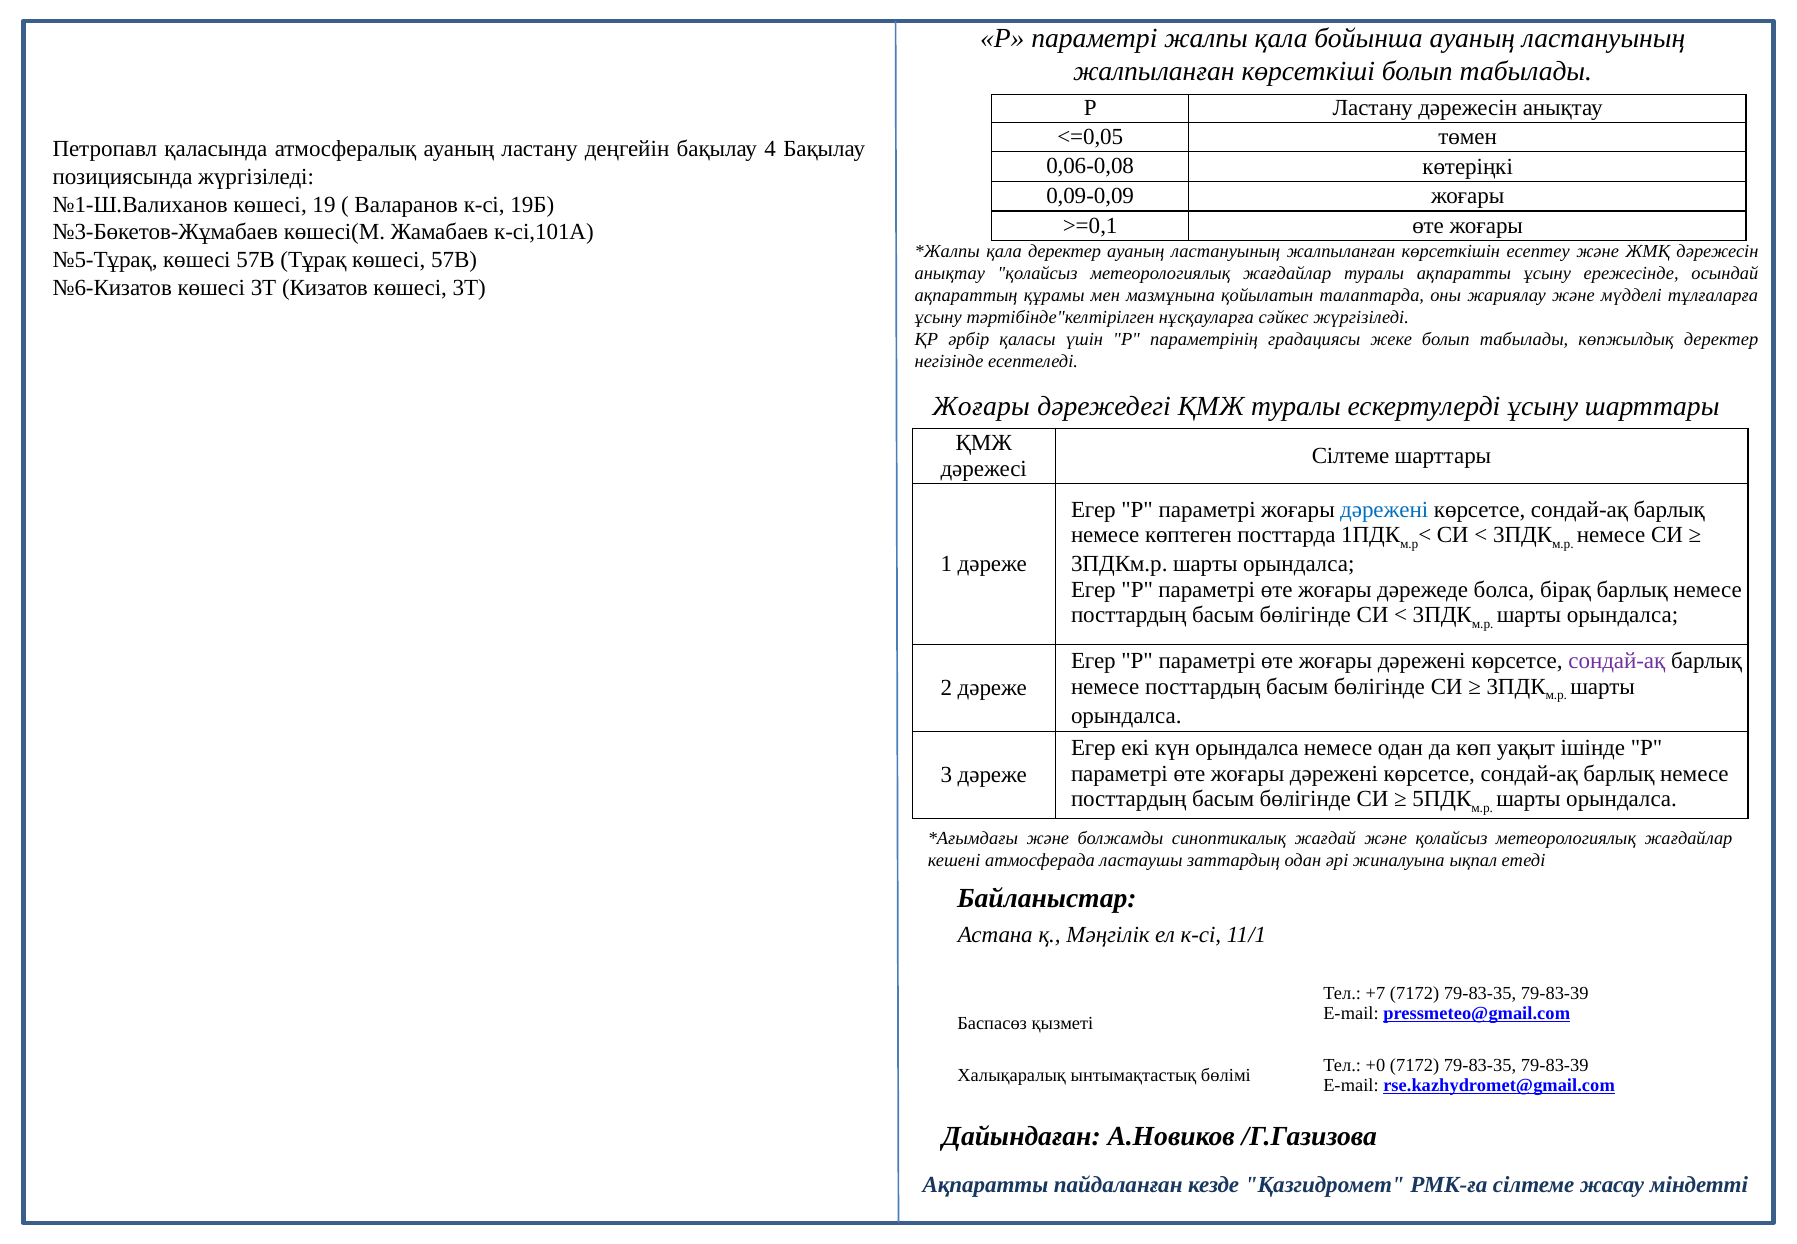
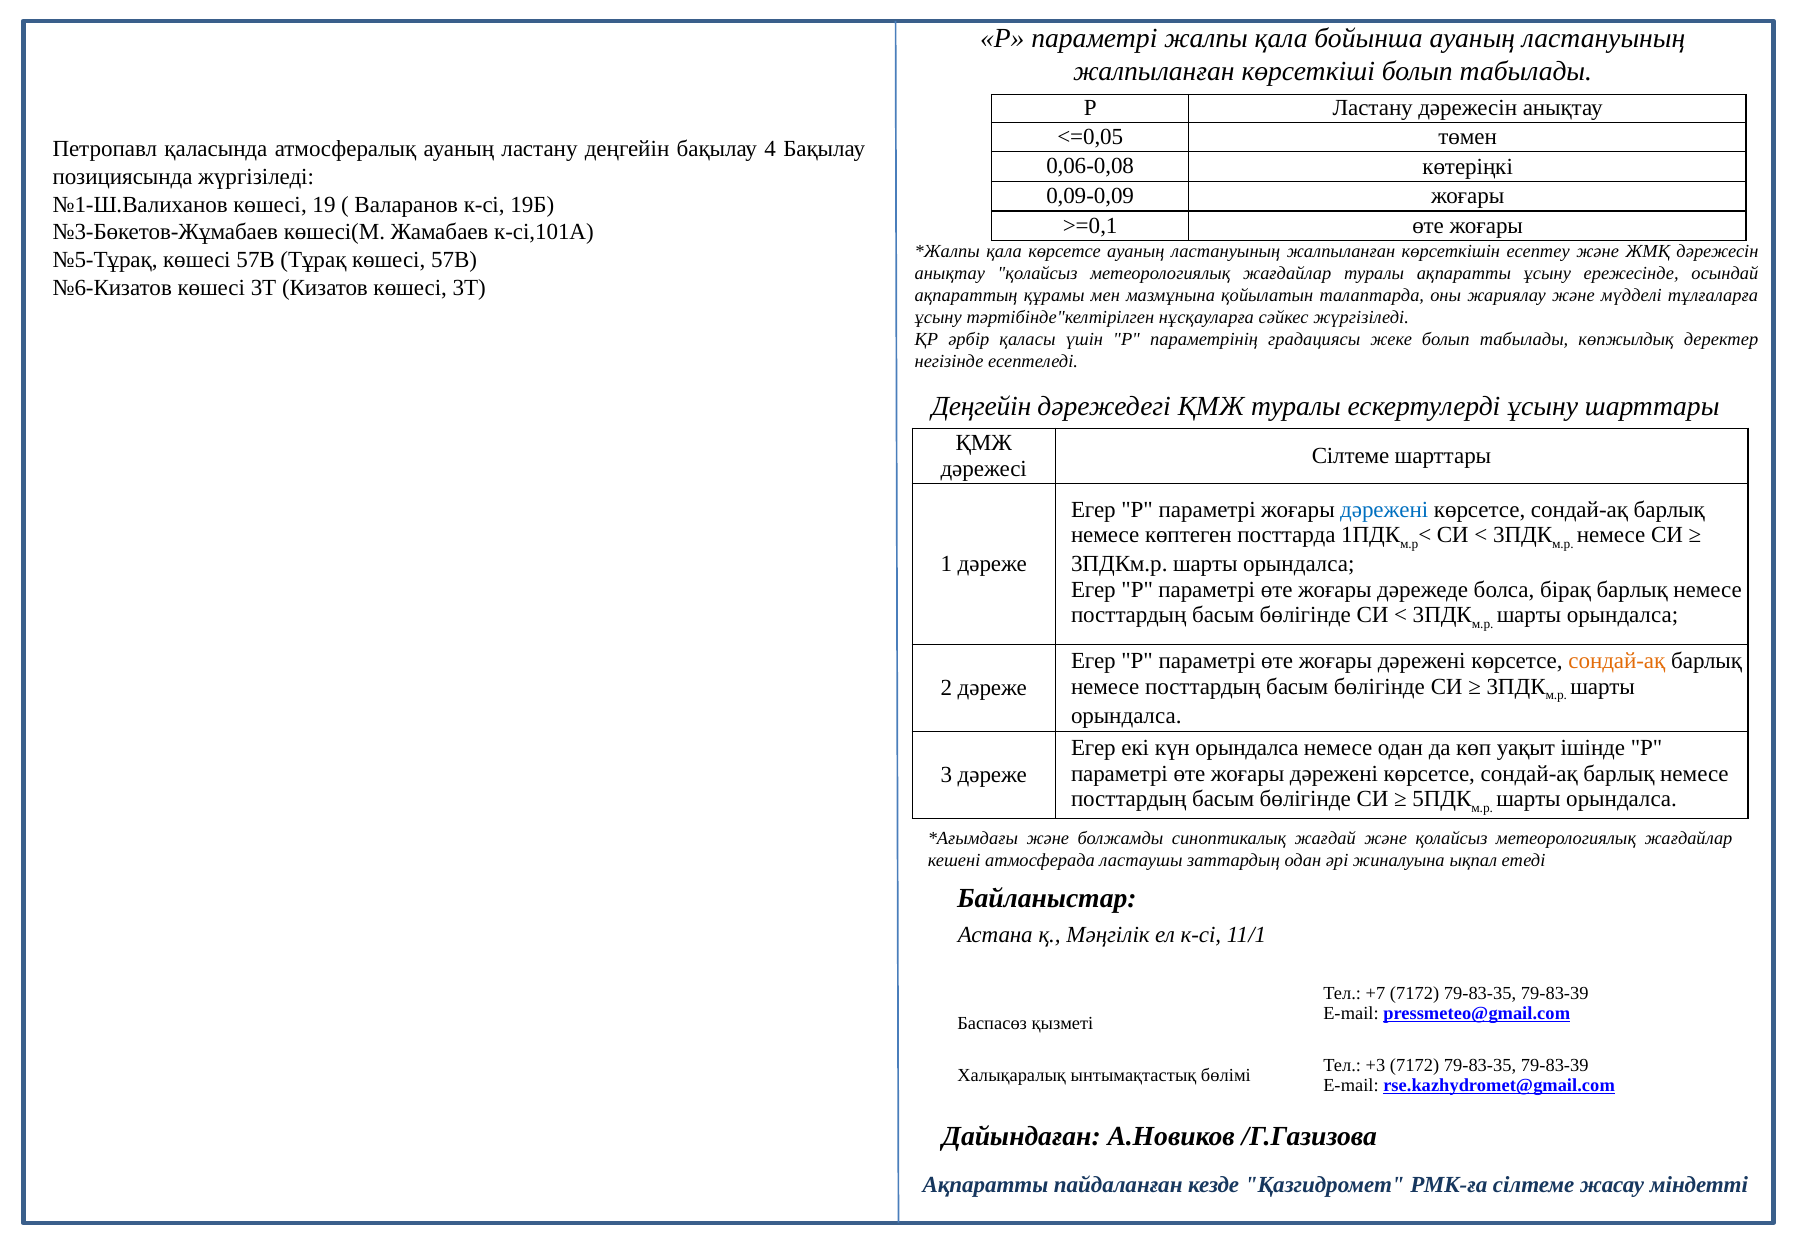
қала деректер: деректер -> көрсетсе
Жоғары at (981, 407): Жоғары -> Деңгейін
сондай-ақ at (1617, 661) colour: purple -> orange
+0: +0 -> +3
